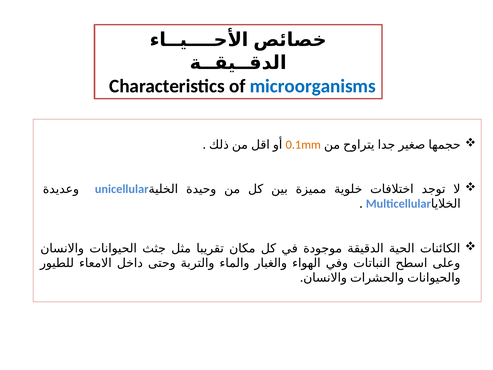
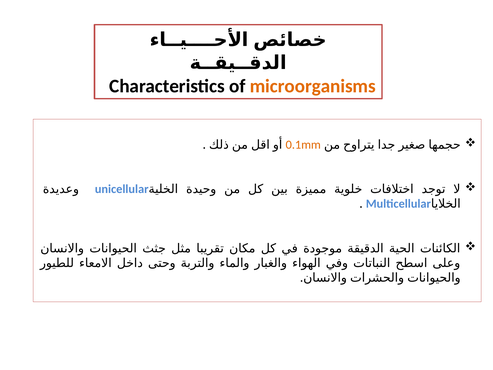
microorganisms colour: blue -> orange
